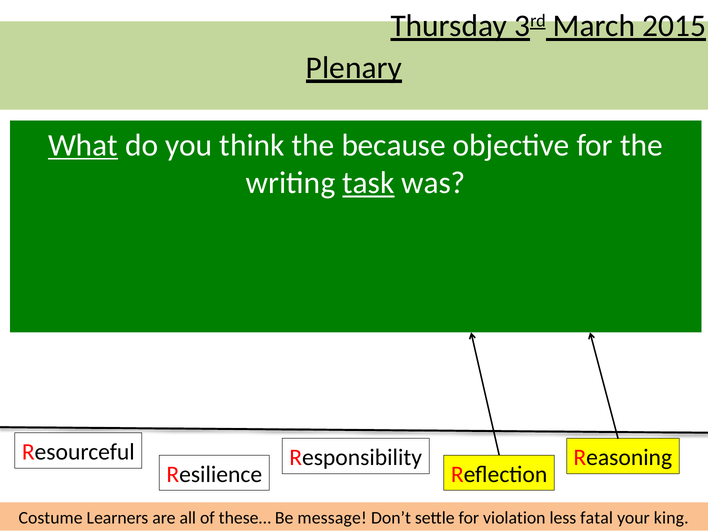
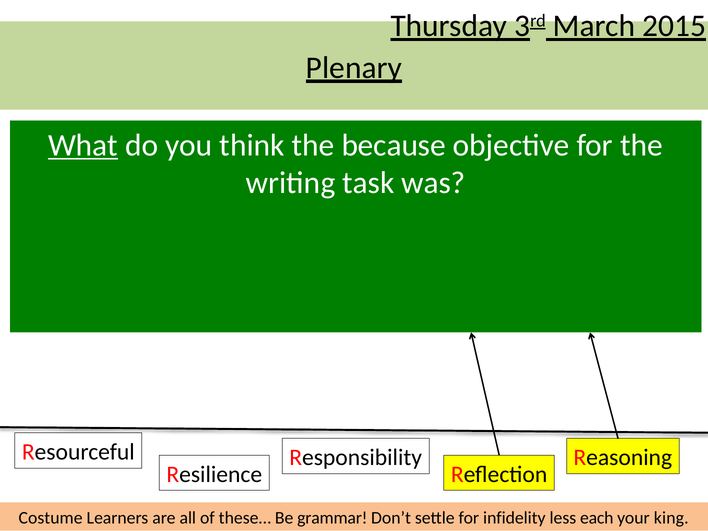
task underline: present -> none
message: message -> grammar
violation: violation -> infidelity
fatal: fatal -> each
